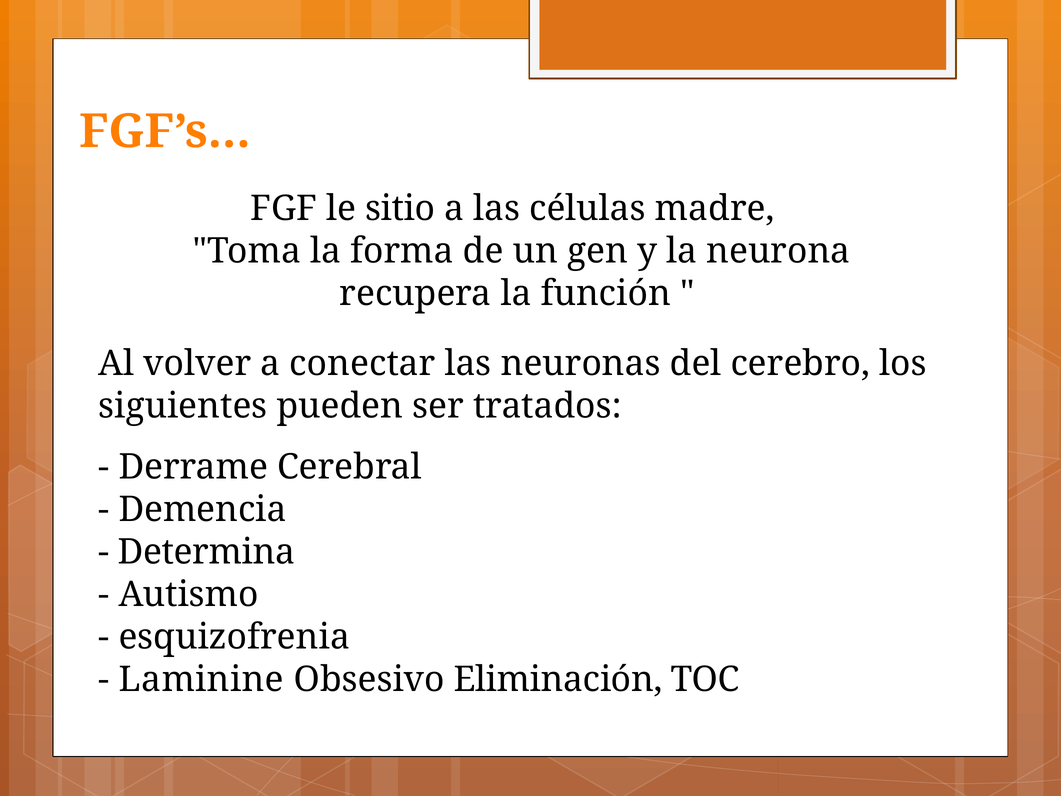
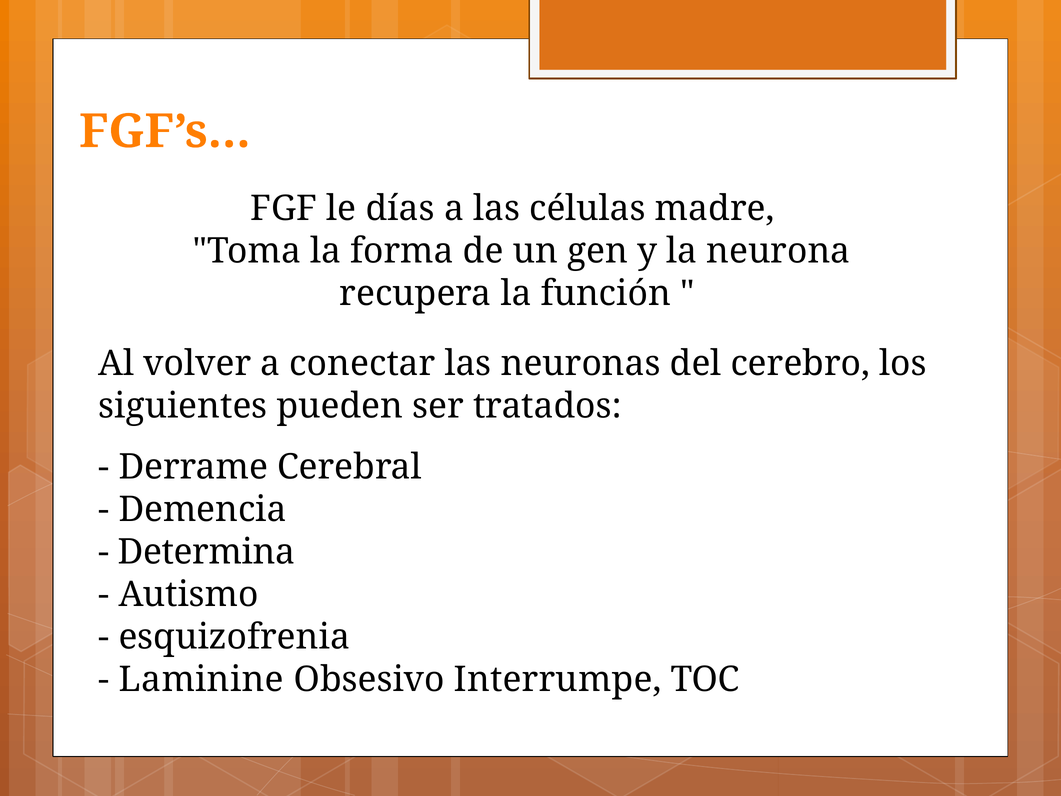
sitio: sitio -> días
Eliminación: Eliminación -> Interrumpe
